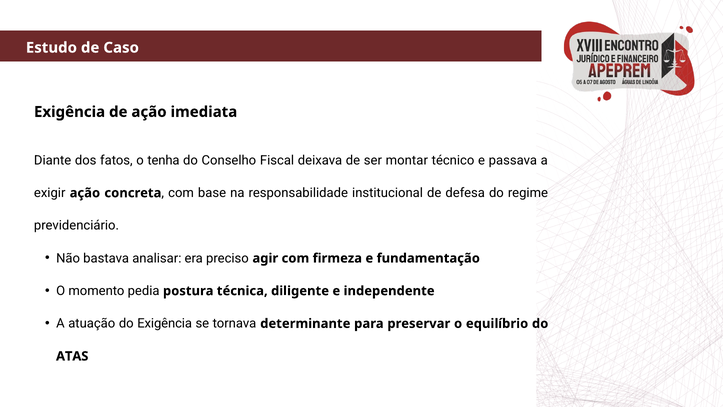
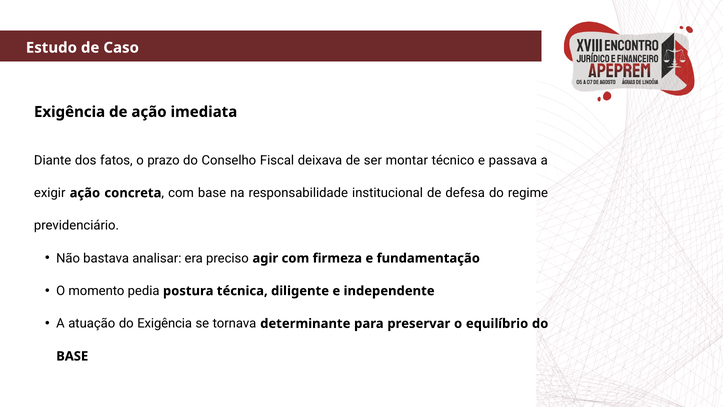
tenha: tenha -> prazo
ATAS at (72, 356): ATAS -> BASE
